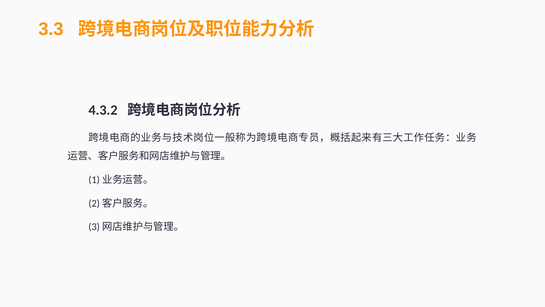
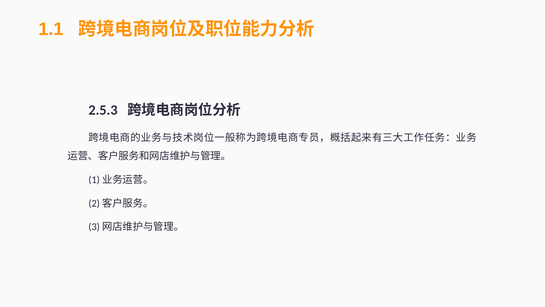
3.3: 3.3 -> 1.1
4.3.2: 4.3.2 -> 2.5.3
